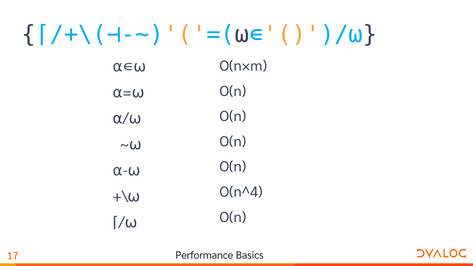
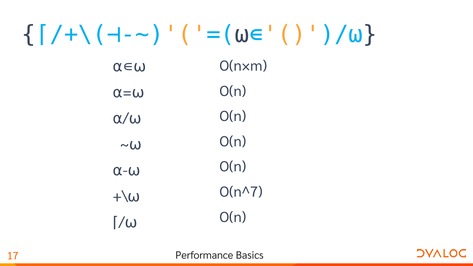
O(n^4: O(n^4 -> O(n^7
